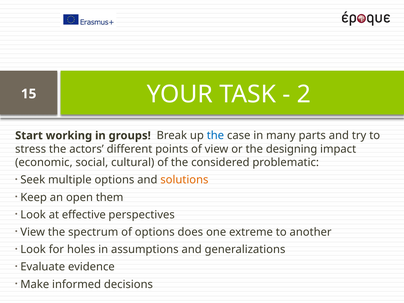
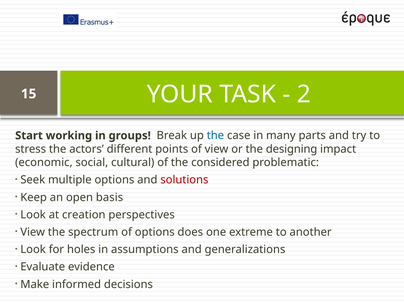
solutions colour: orange -> red
them: them -> basis
effective: effective -> creation
